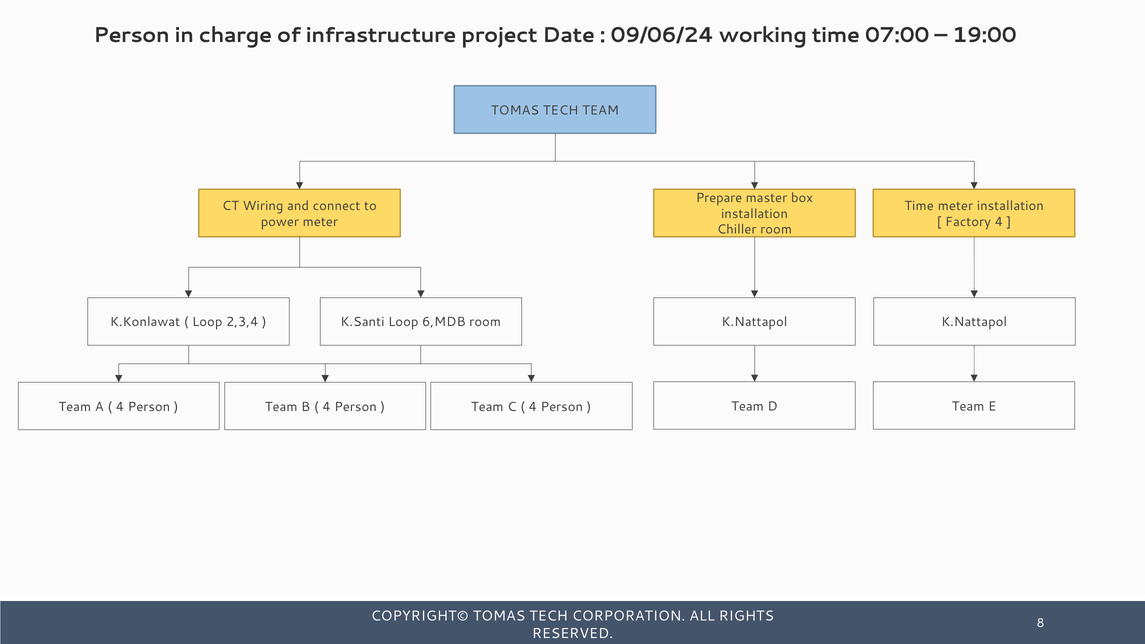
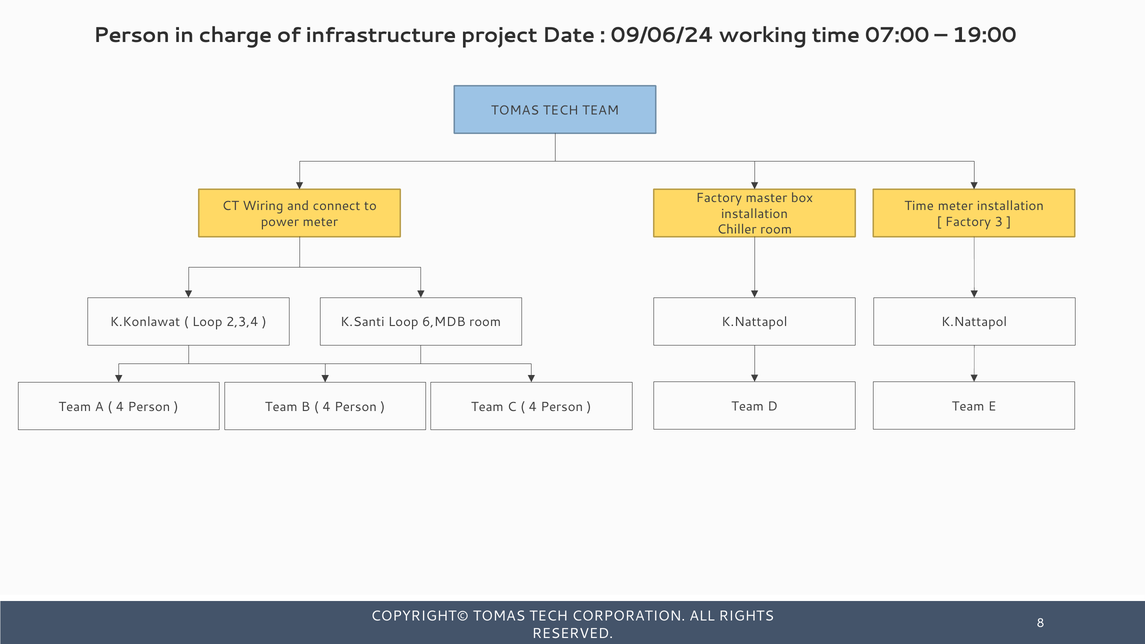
Prepare at (719, 198): Prepare -> Factory
Factory 4: 4 -> 3
